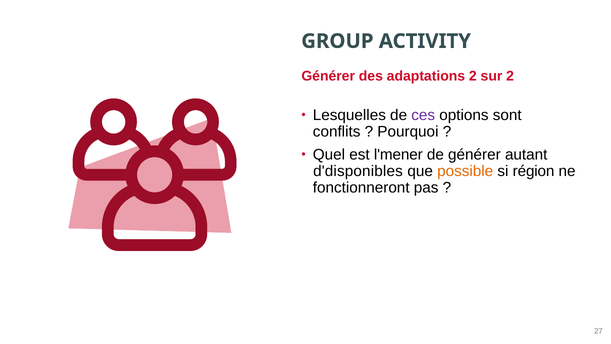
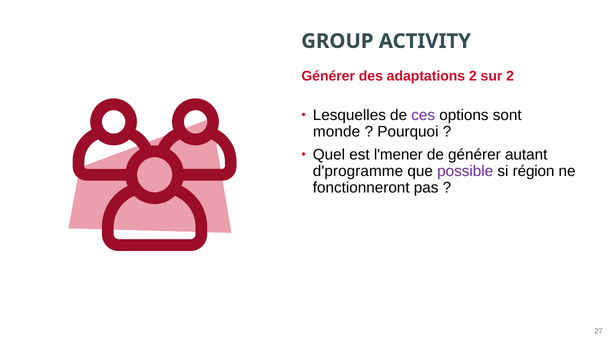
conflits: conflits -> monde
d'disponibles: d'disponibles -> d'programme
possible colour: orange -> purple
